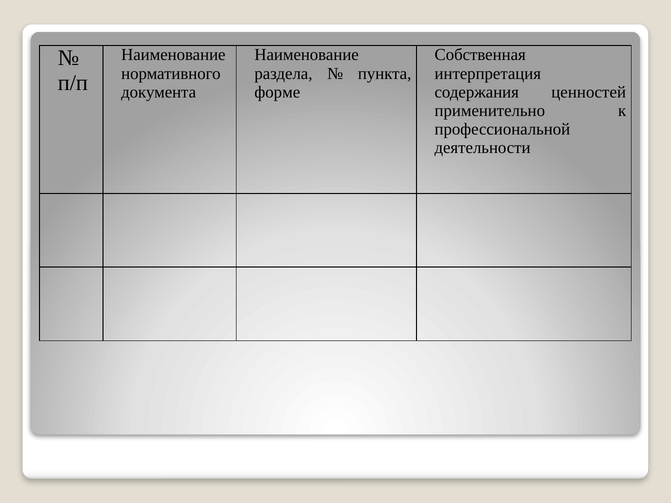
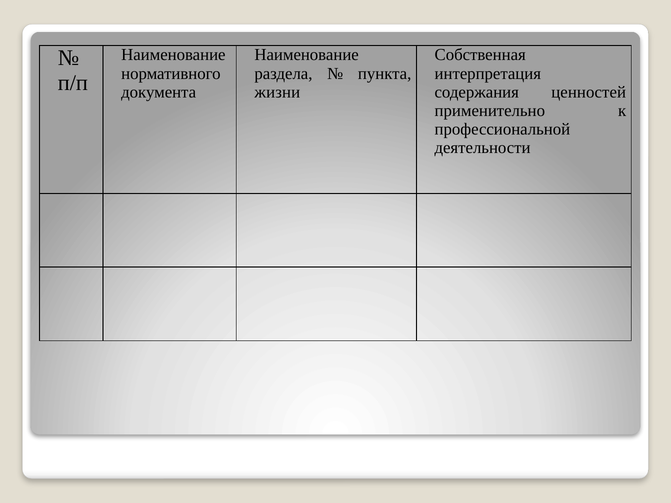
форме: форме -> жизни
